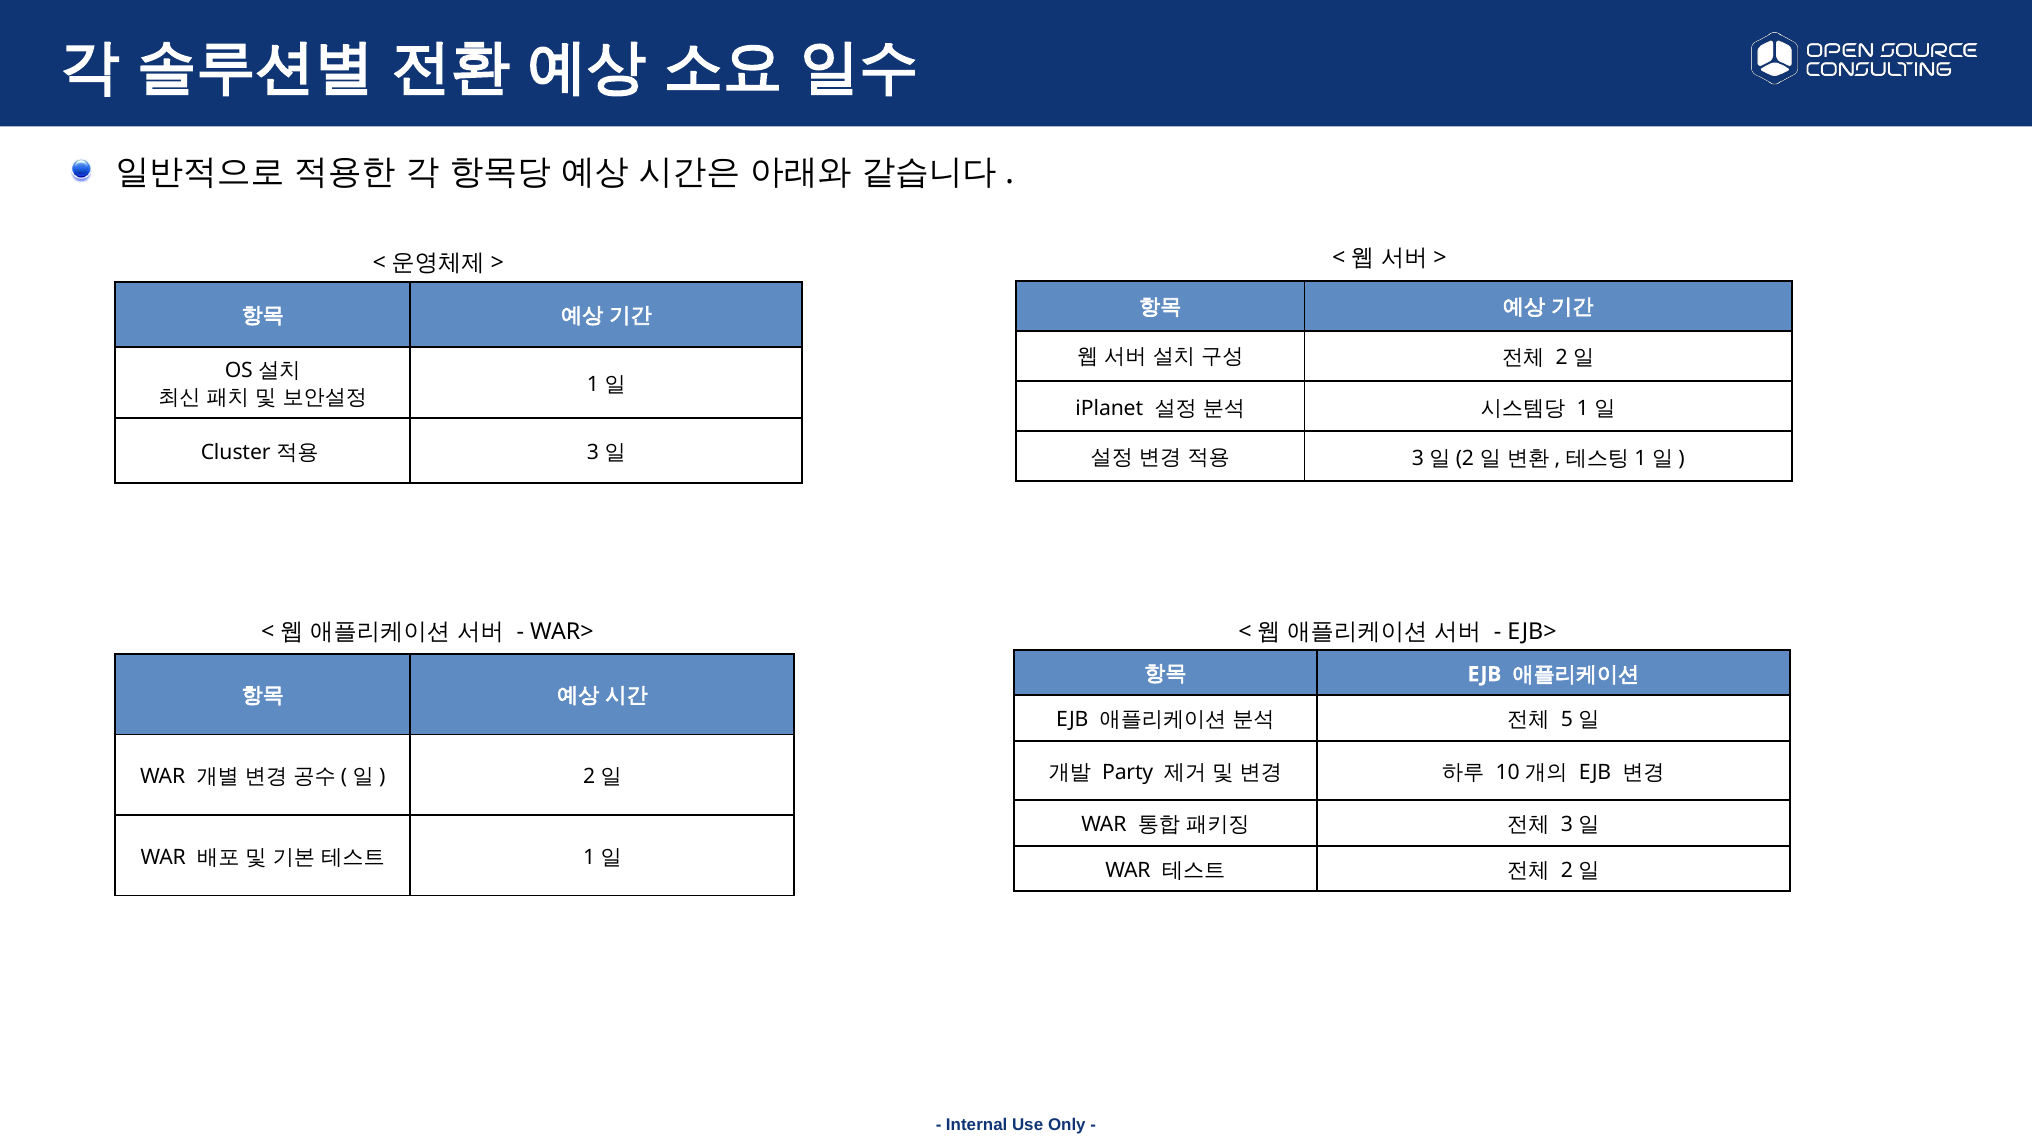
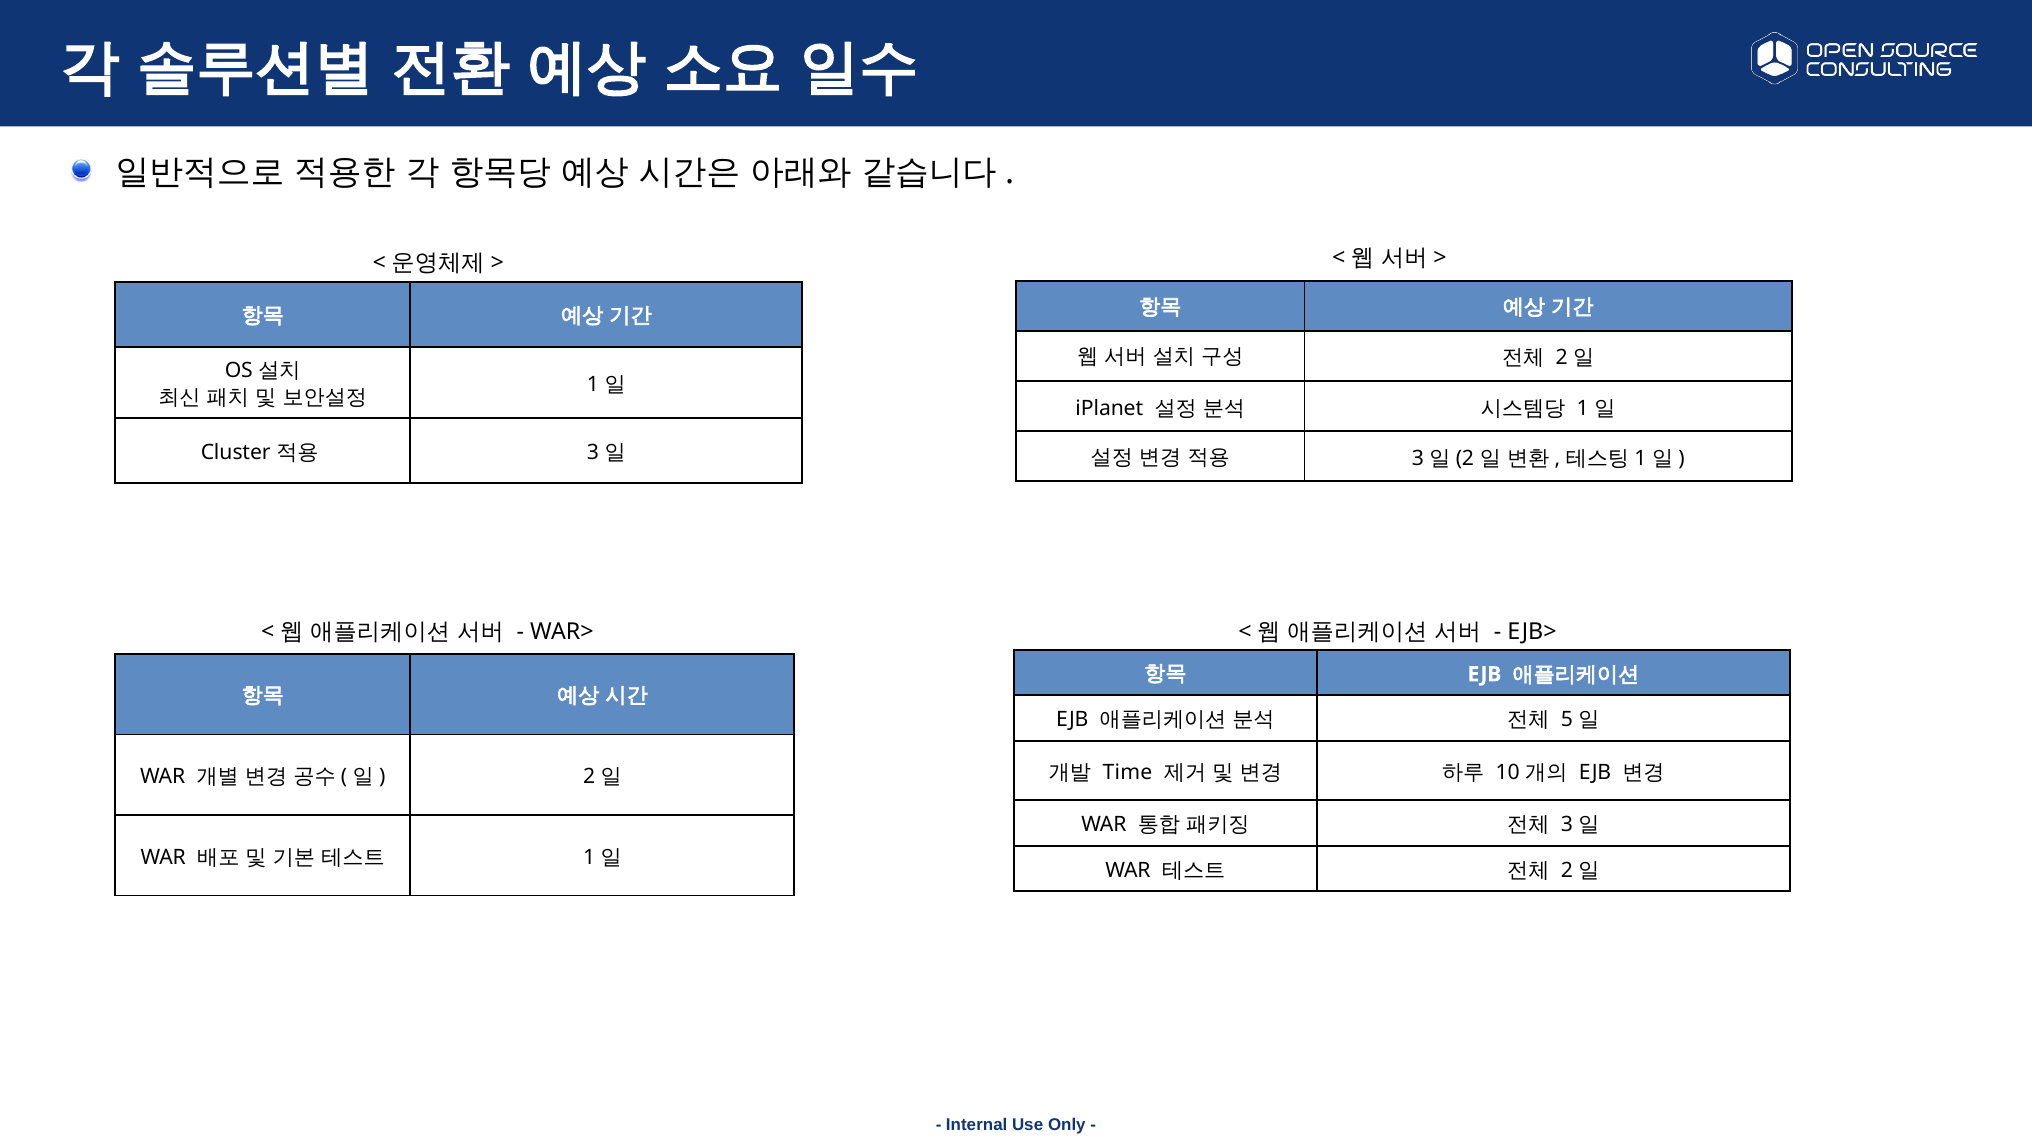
Party: Party -> Time
